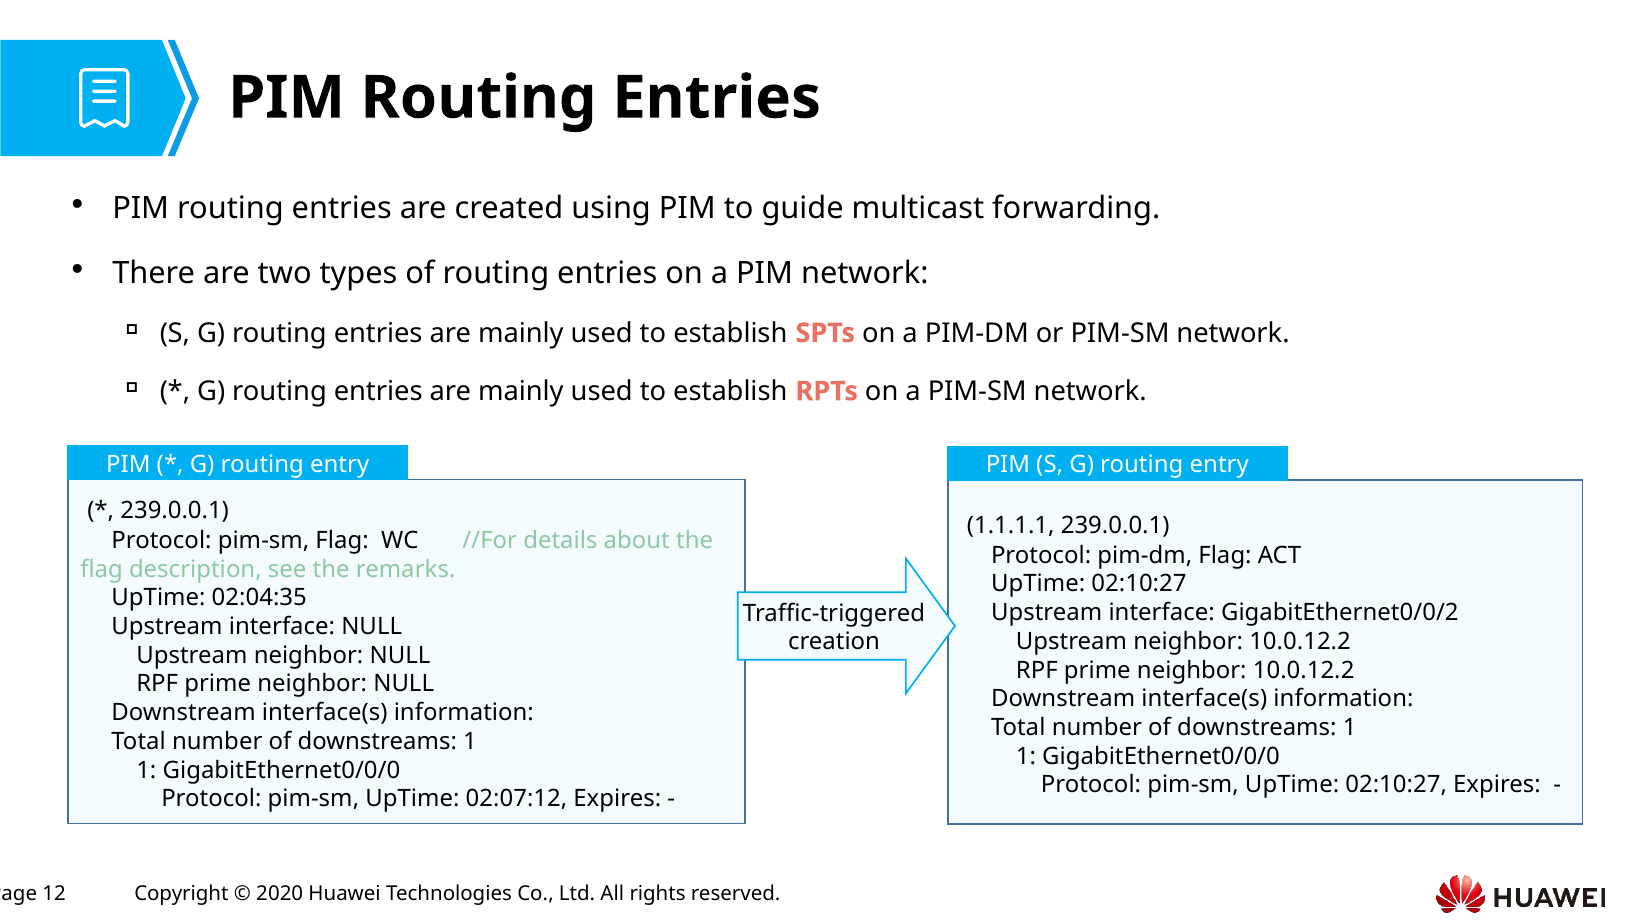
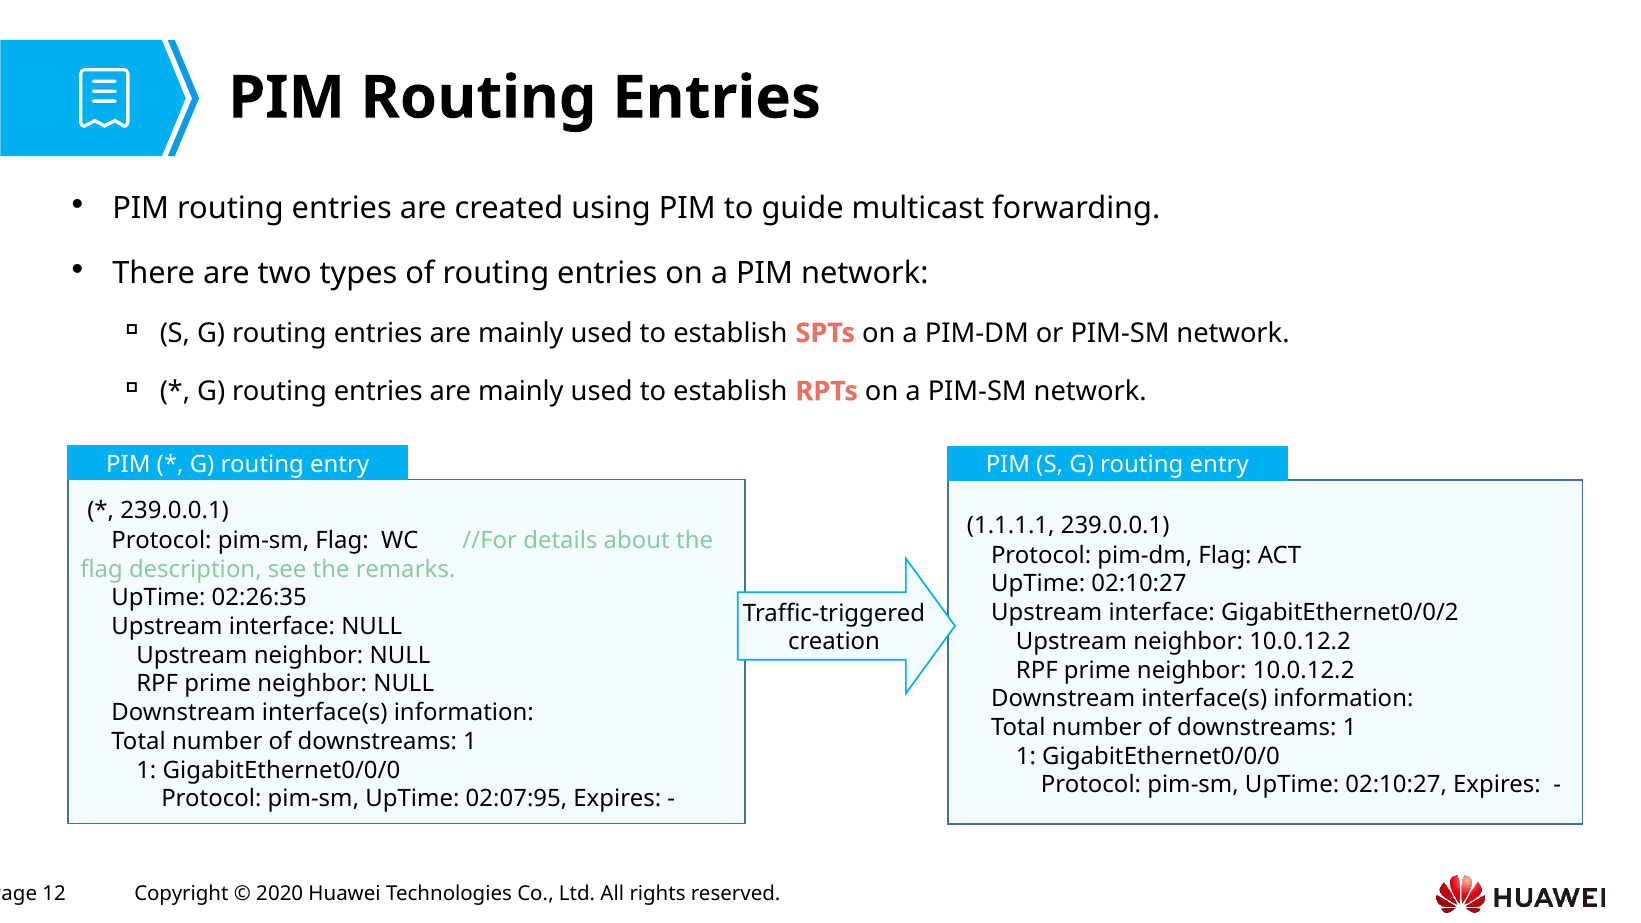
02:04:35: 02:04:35 -> 02:26:35
02:07:12: 02:07:12 -> 02:07:95
